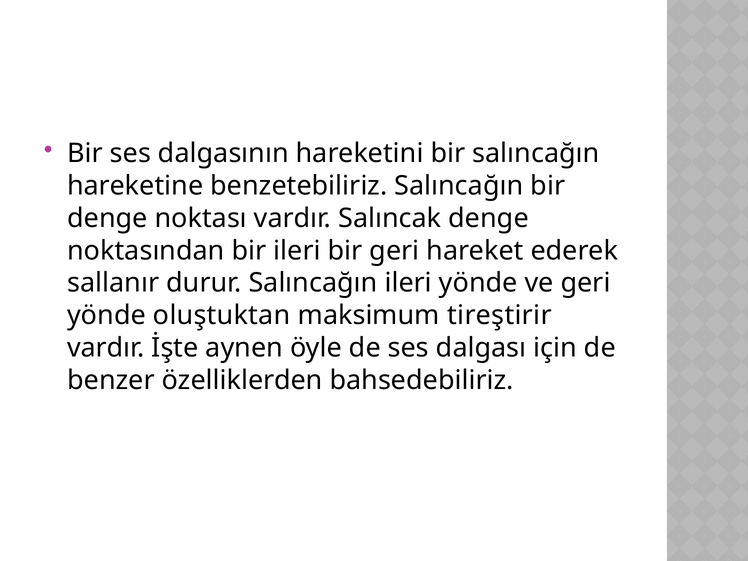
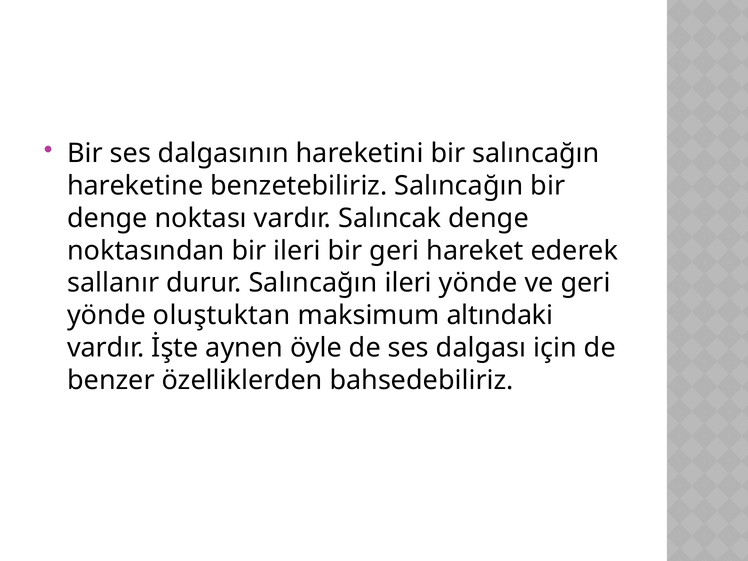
tireştirir: tireştirir -> altındaki
